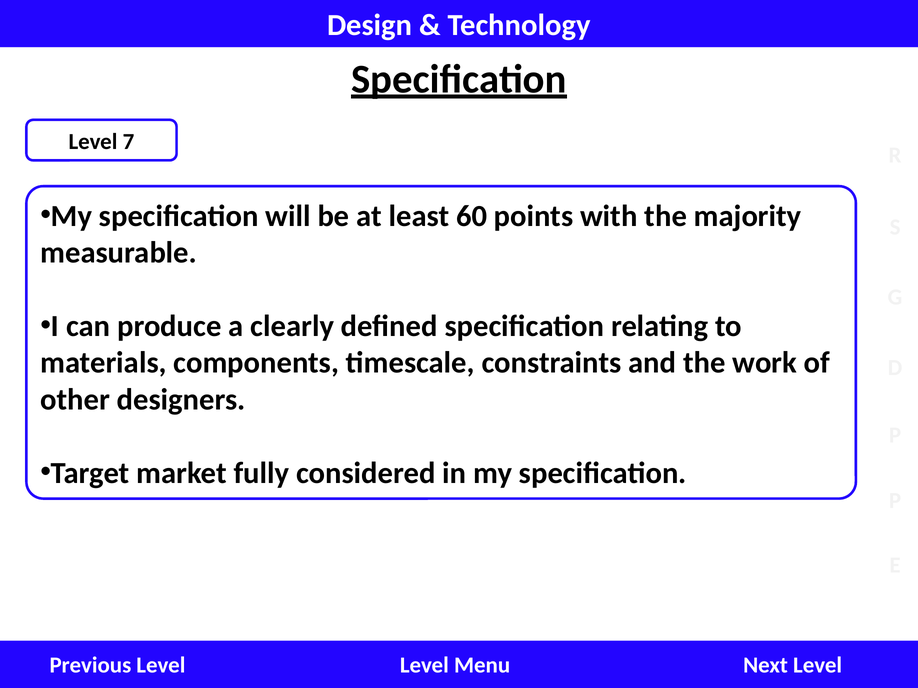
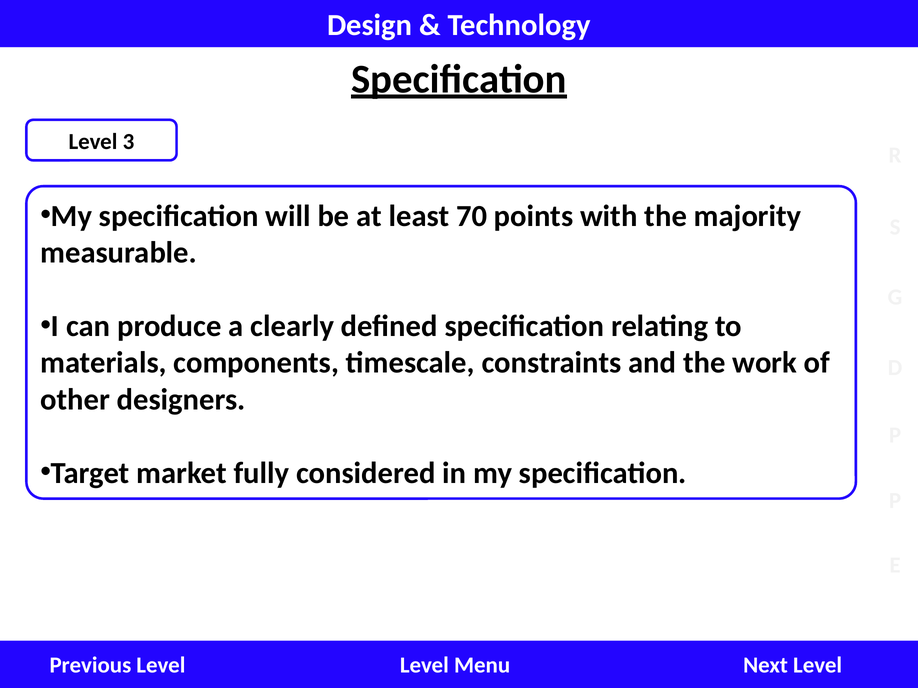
7: 7 -> 3
60: 60 -> 70
